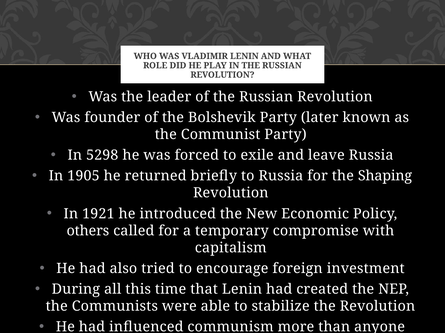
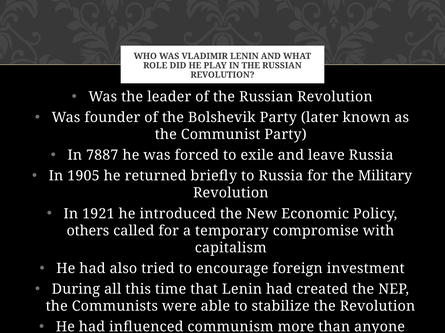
5298: 5298 -> 7887
Shaping: Shaping -> Military
